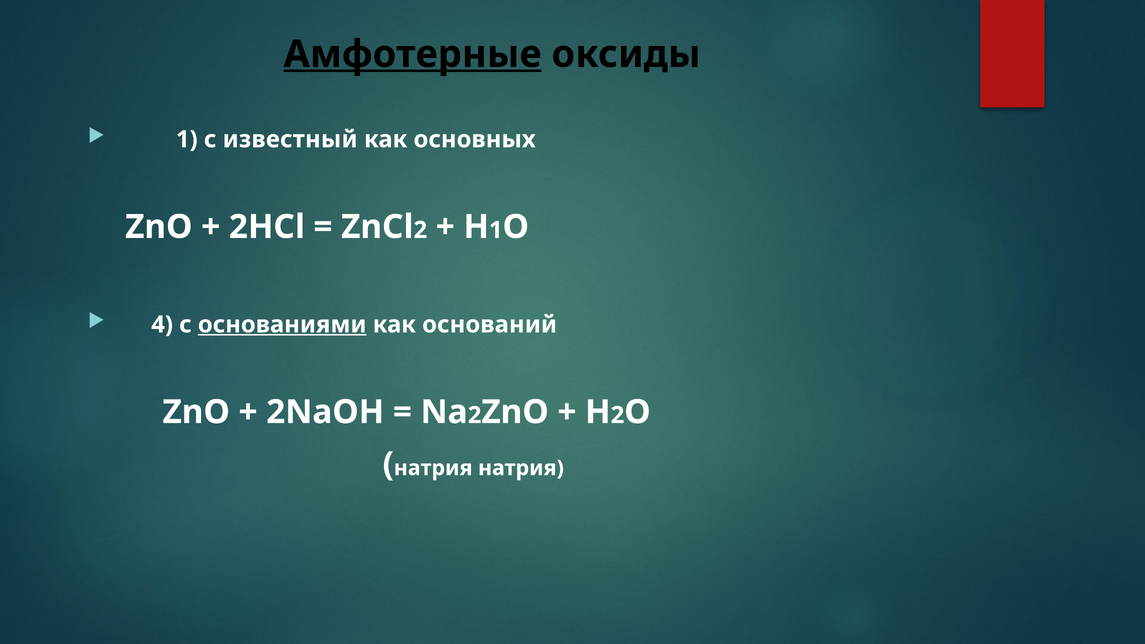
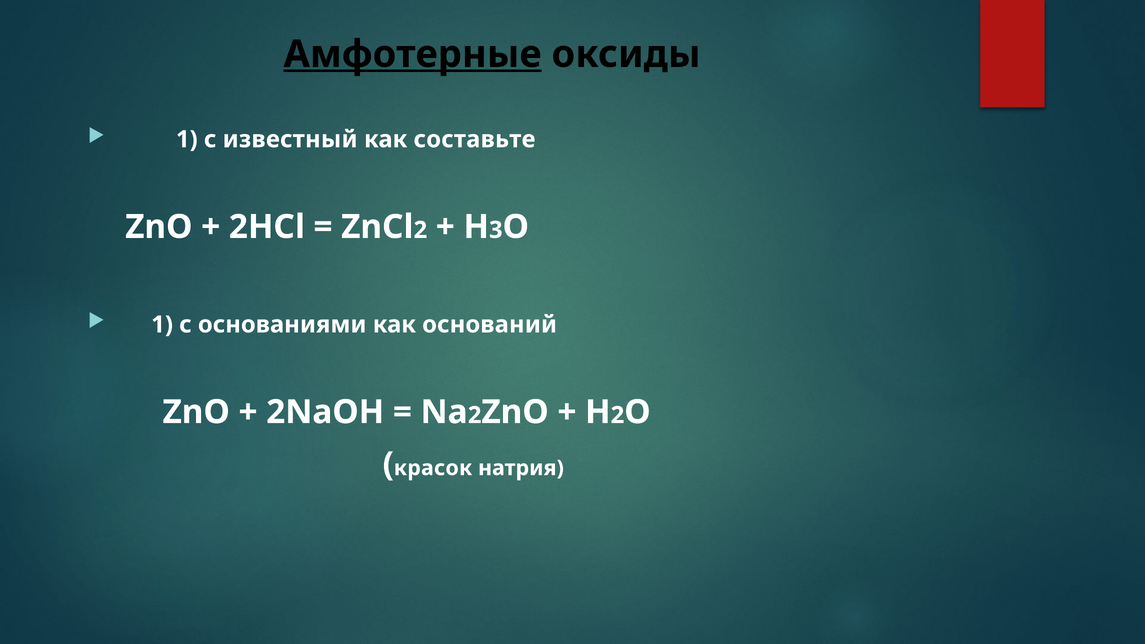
основных: основных -> составьте
1 at (496, 230): 1 -> 3
4 at (162, 325): 4 -> 1
основаниями underline: present -> none
натрия at (433, 468): натрия -> красок
